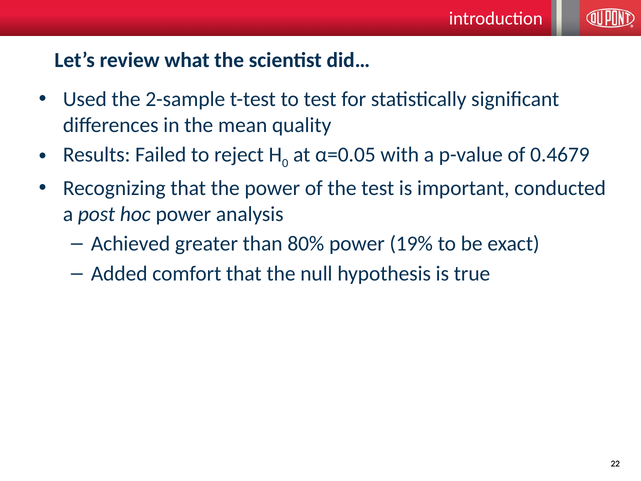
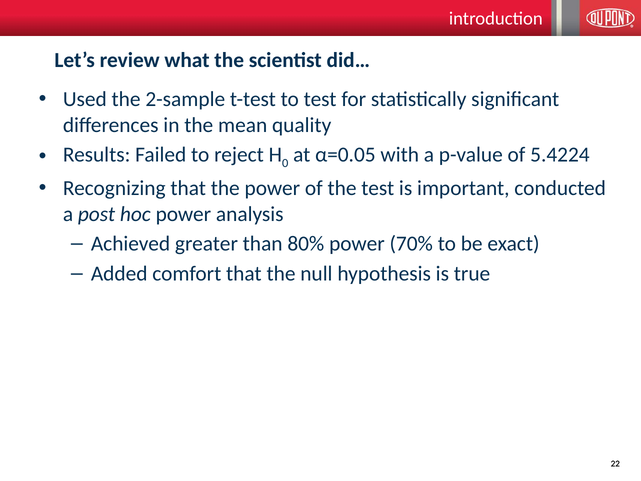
0.4679: 0.4679 -> 5.4224
19%: 19% -> 70%
